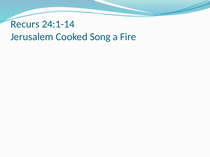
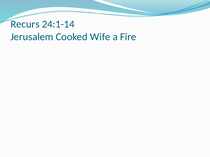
Song: Song -> Wife
